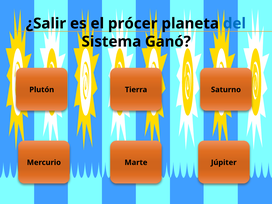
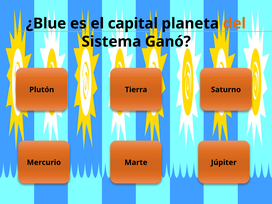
¿Salir: ¿Salir -> ¿Blue
prócer: prócer -> capital
del colour: blue -> orange
